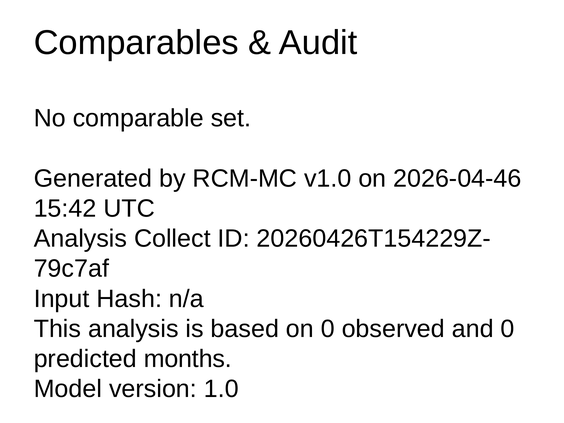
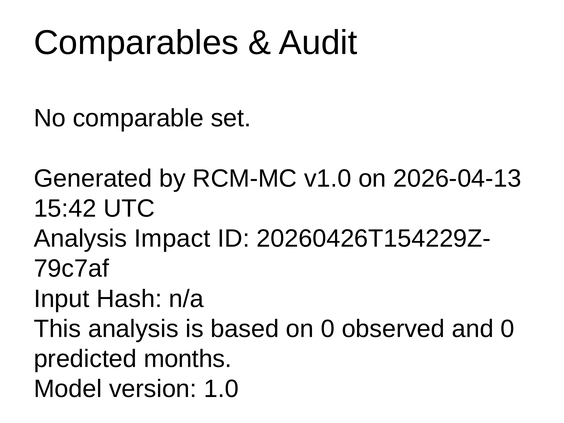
2026-04-46: 2026-04-46 -> 2026-04-13
Collect: Collect -> Impact
